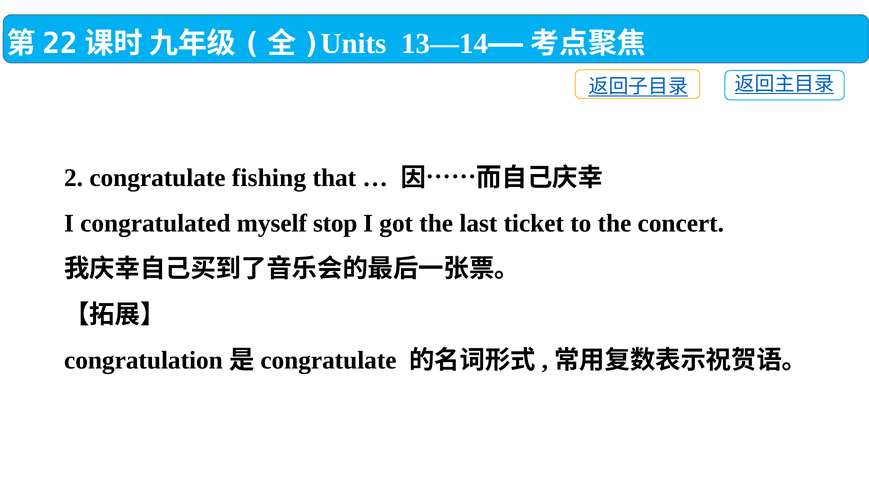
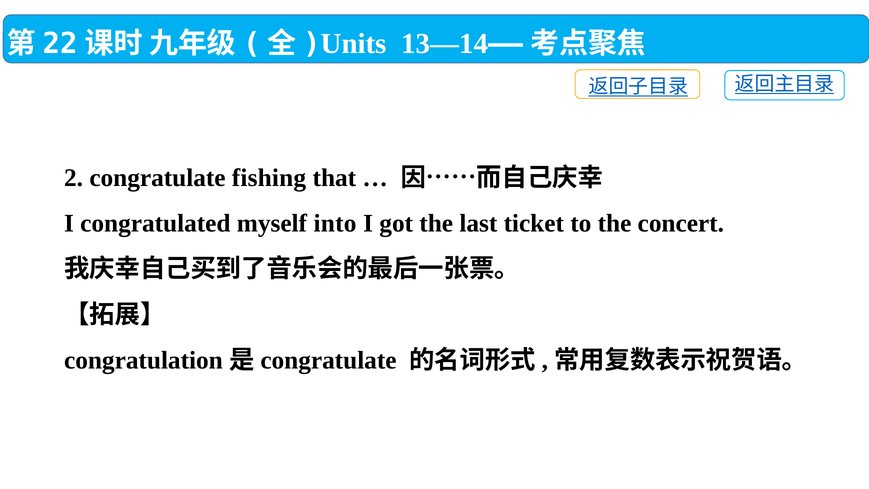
stop: stop -> into
